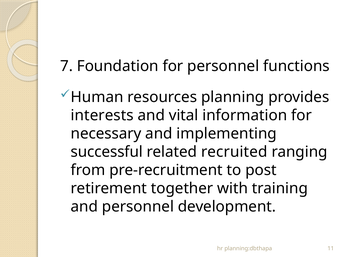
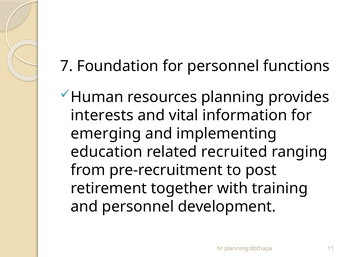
necessary: necessary -> emerging
successful: successful -> education
